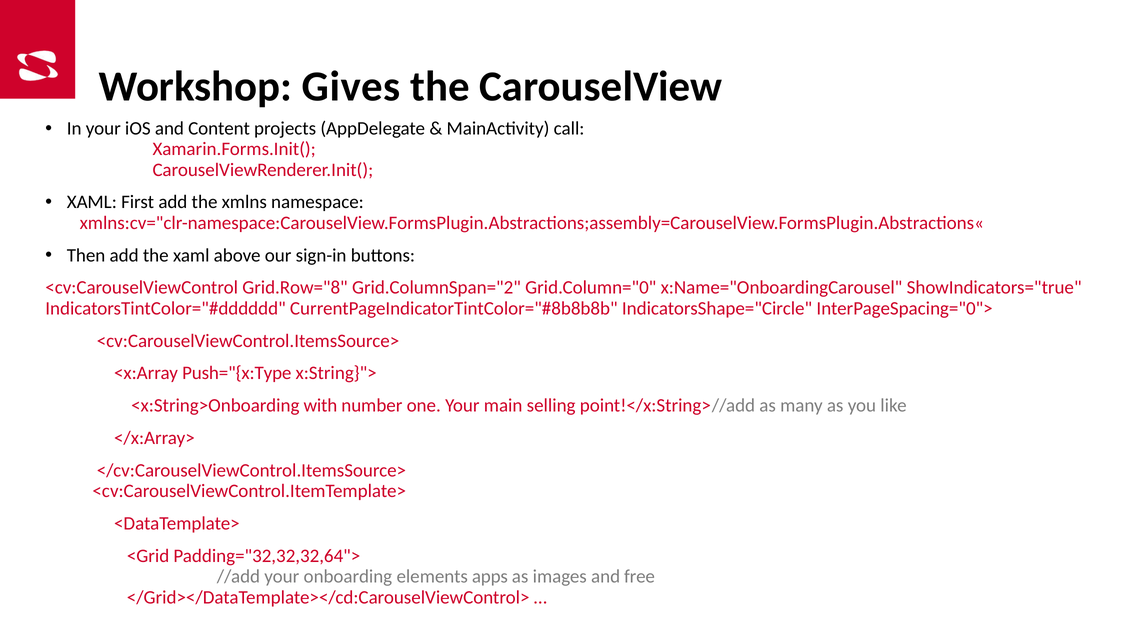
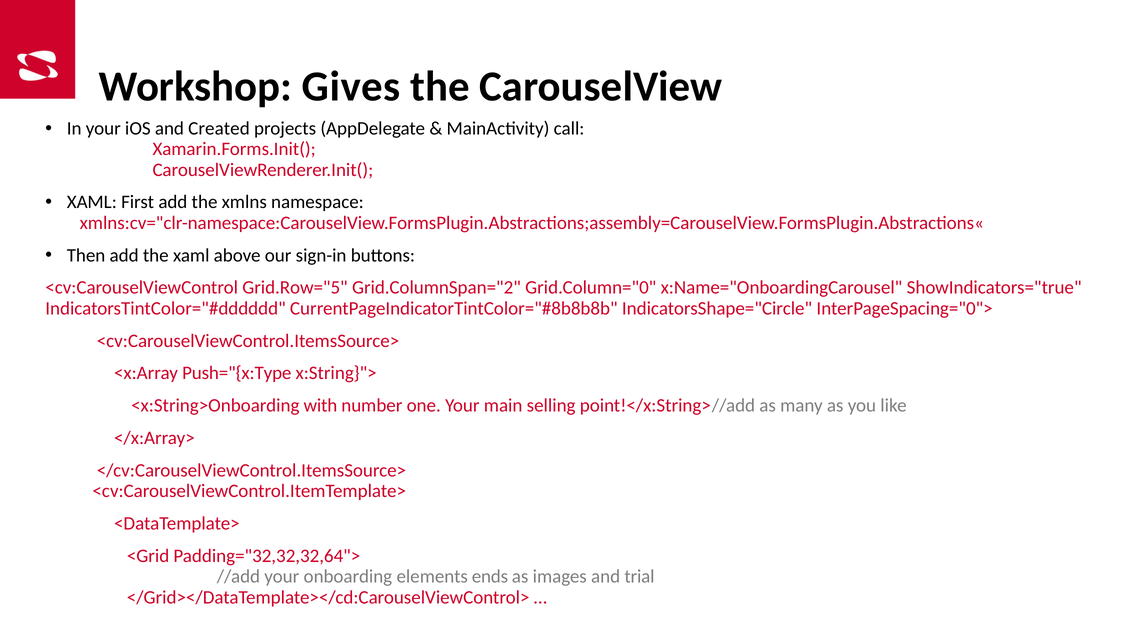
Content: Content -> Created
Grid.Row="8: Grid.Row="8 -> Grid.Row="5
apps: apps -> ends
free: free -> trial
